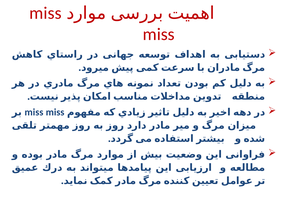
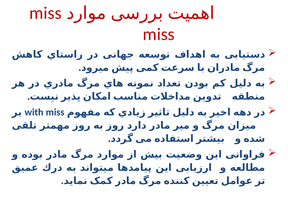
miss at (34, 112): miss -> with
